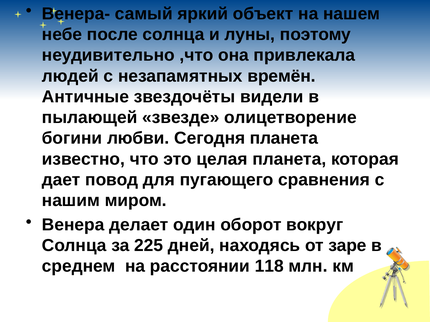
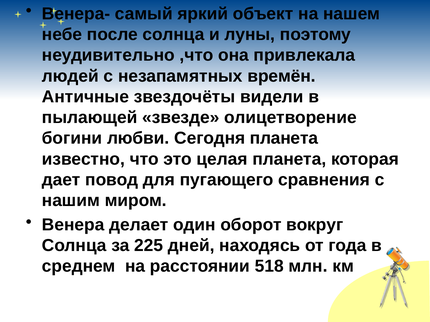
заре: заре -> года
118: 118 -> 518
